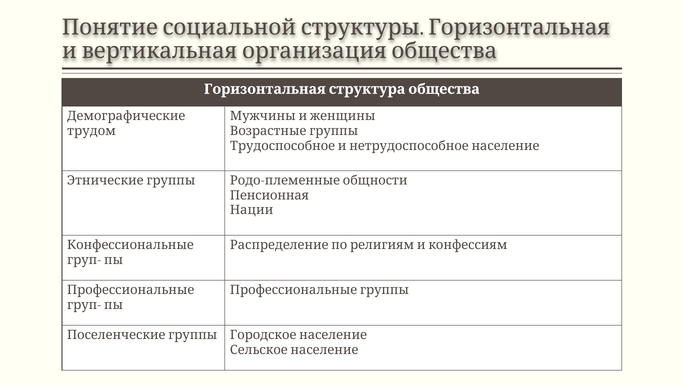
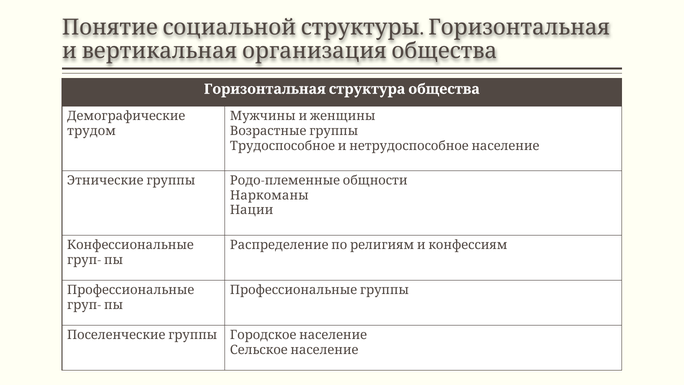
Пенсионная: Пенсионная -> Наркоманы
